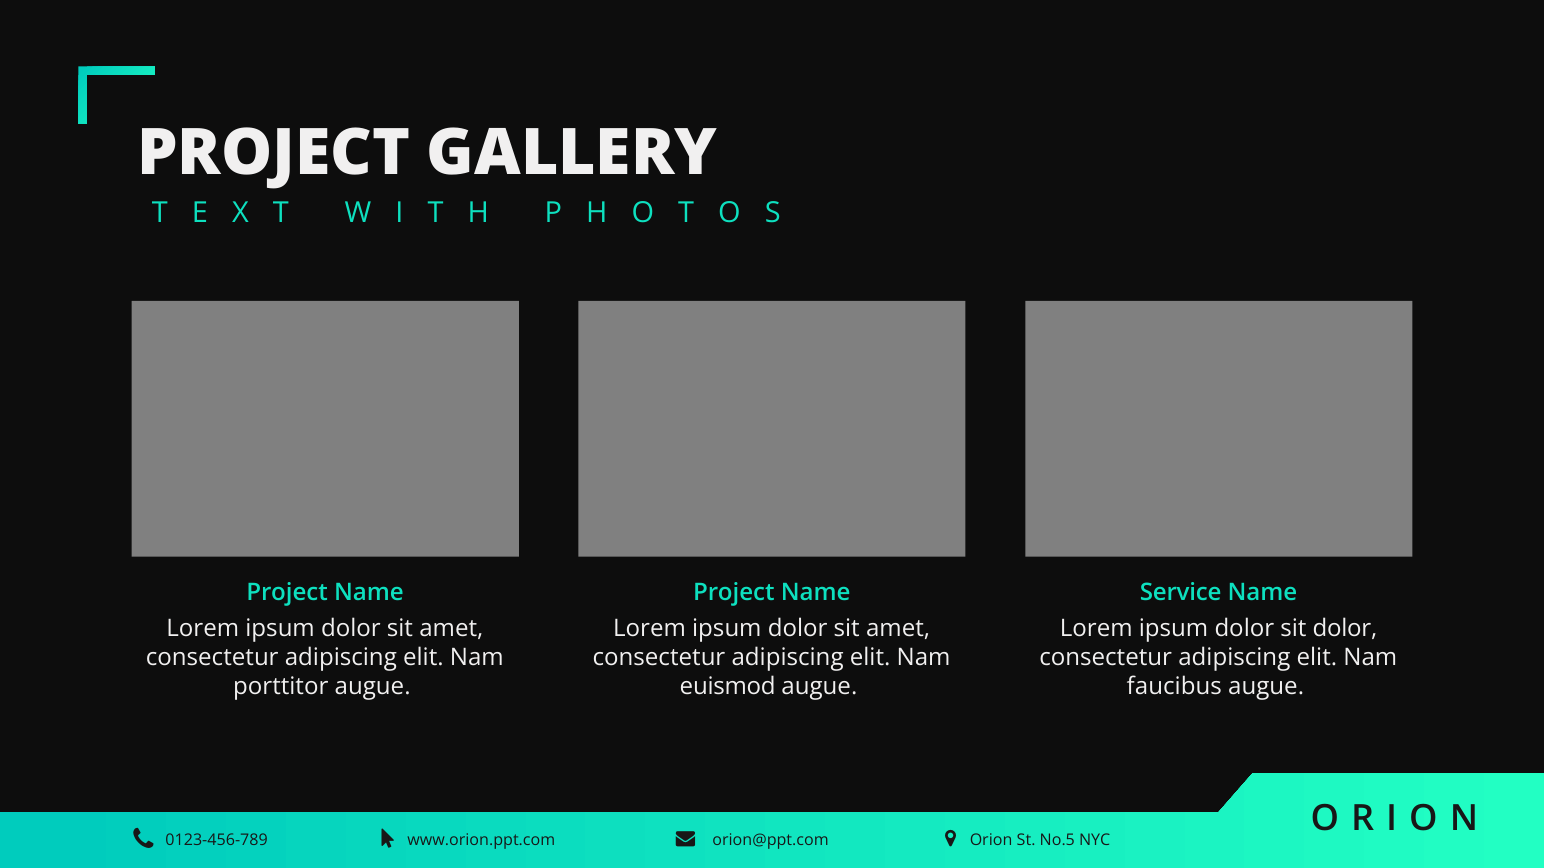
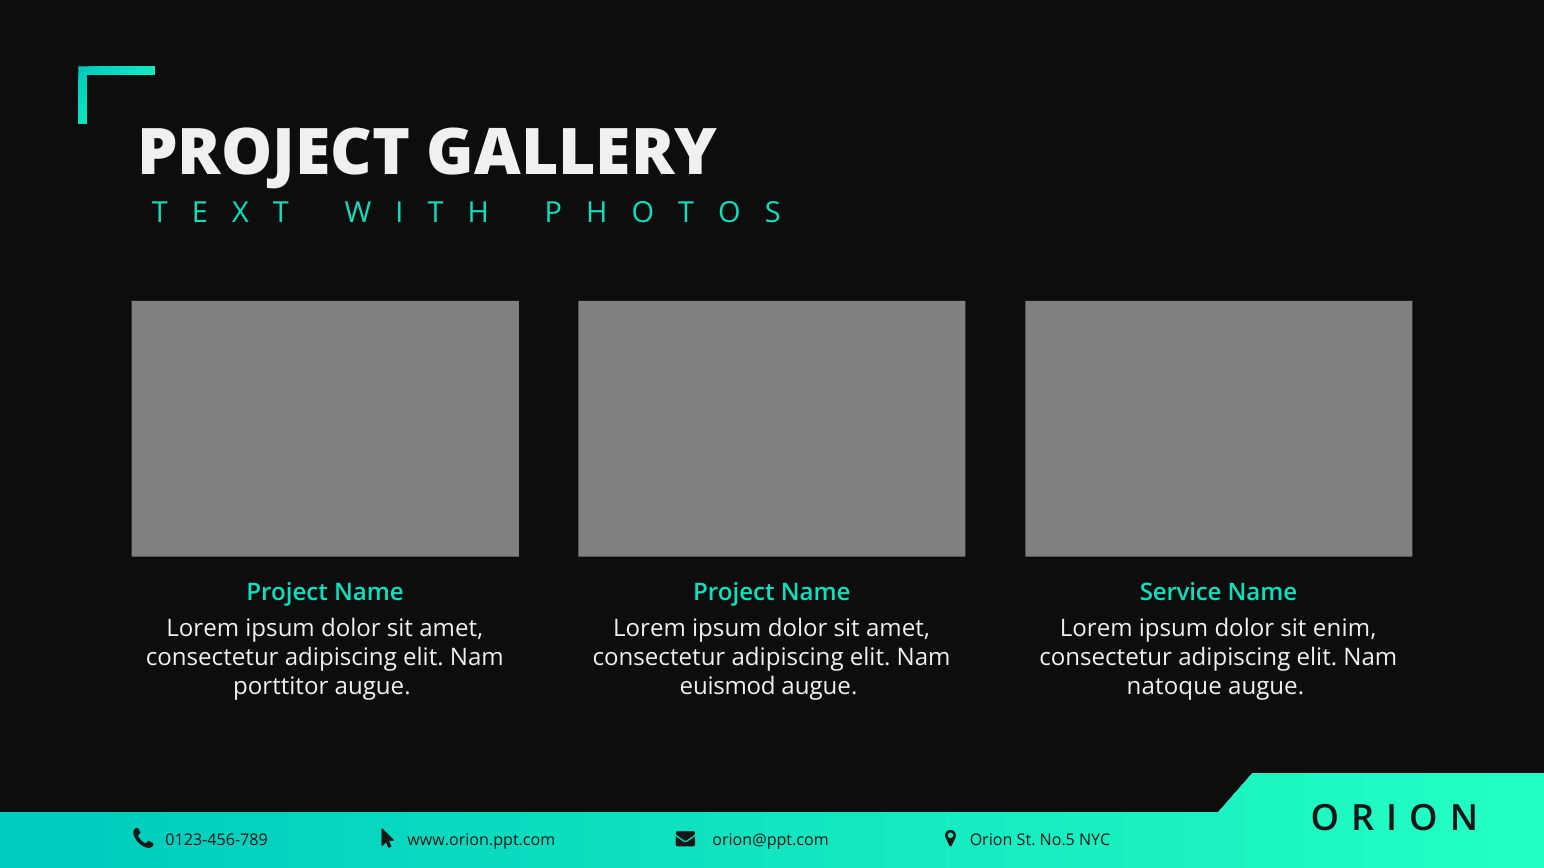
sit dolor: dolor -> enim
faucibus: faucibus -> natoque
